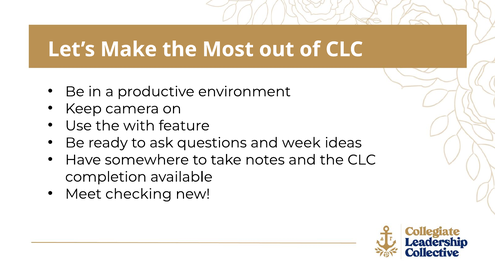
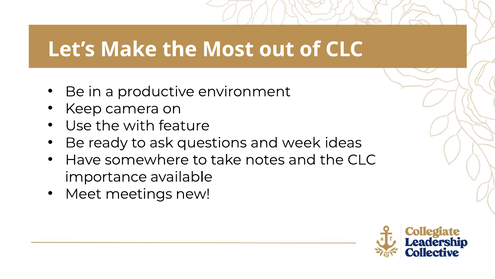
completion: completion -> importance
checking: checking -> meetings
